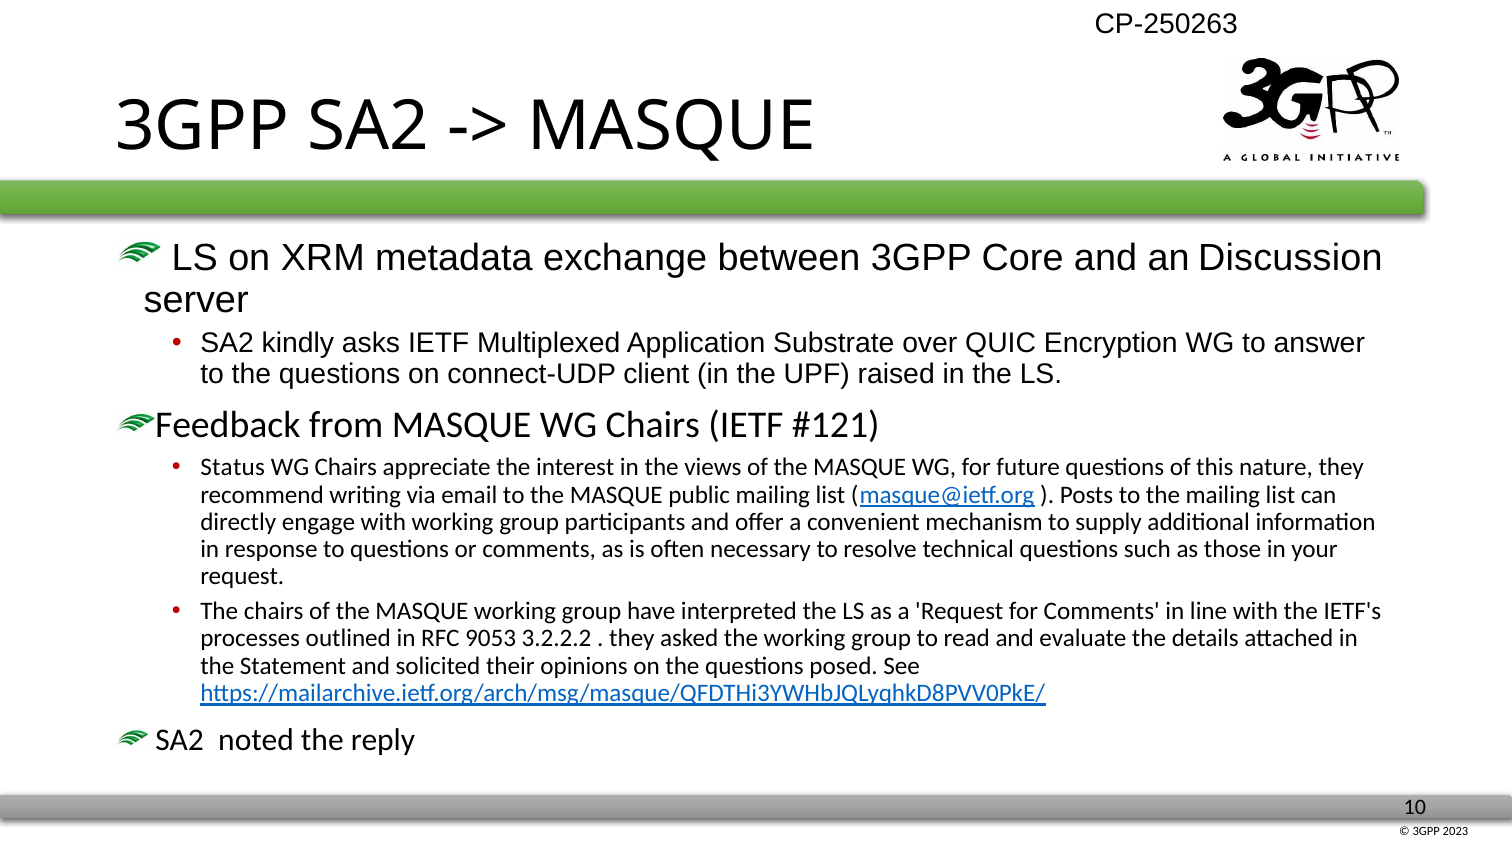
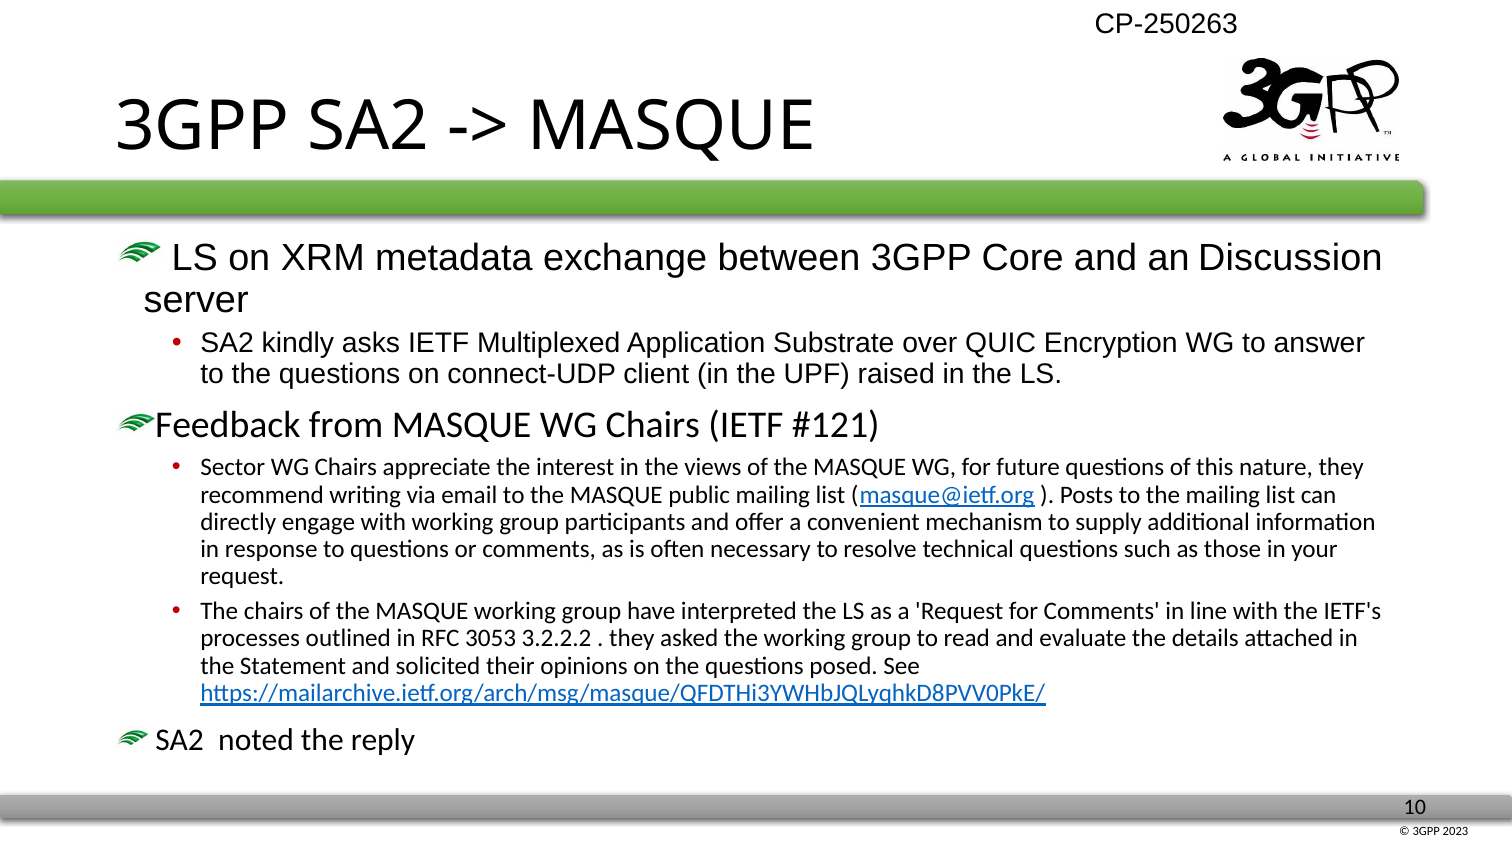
Status: Status -> Sector
9053: 9053 -> 3053
